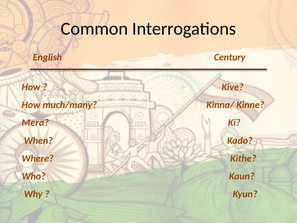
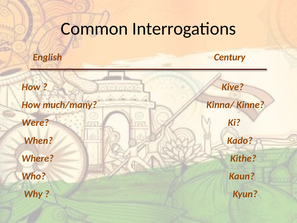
Mera: Mera -> Were
